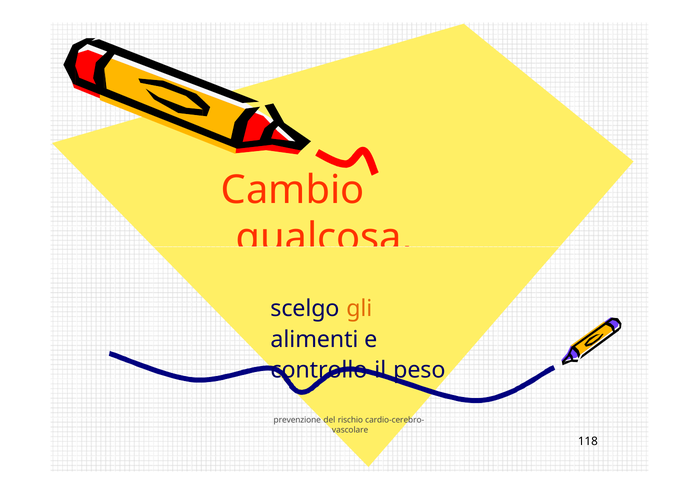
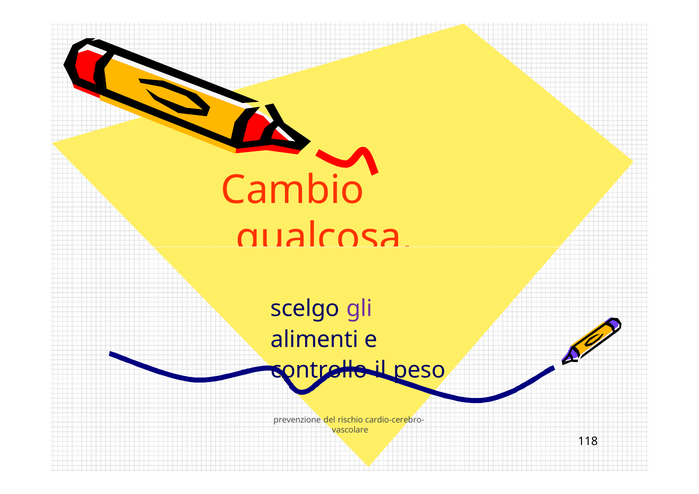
gli colour: orange -> purple
